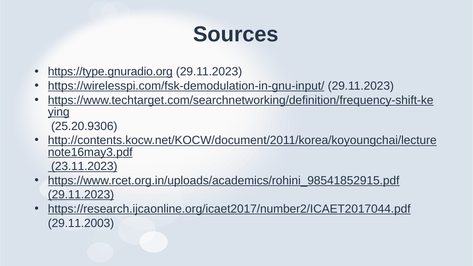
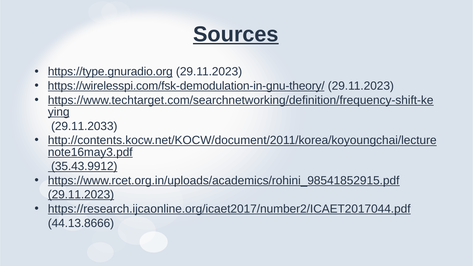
Sources underline: none -> present
https://wirelesspi.com/fsk-demodulation-in-gnu-input/: https://wirelesspi.com/fsk-demodulation-in-gnu-input/ -> https://wirelesspi.com/fsk-demodulation-in-gnu-theory/
25.20.9306: 25.20.9306 -> 29.11.2033
23.11.2023: 23.11.2023 -> 35.43.9912
29.11.2003: 29.11.2003 -> 44.13.8666
